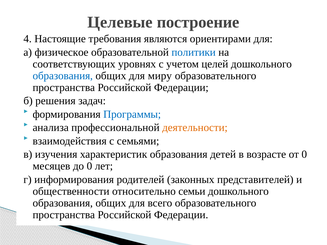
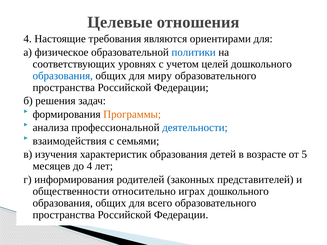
построение: построение -> отношения
Программы colour: blue -> orange
деятельности colour: orange -> blue
от 0: 0 -> 5
до 0: 0 -> 4
семьи: семьи -> играх
